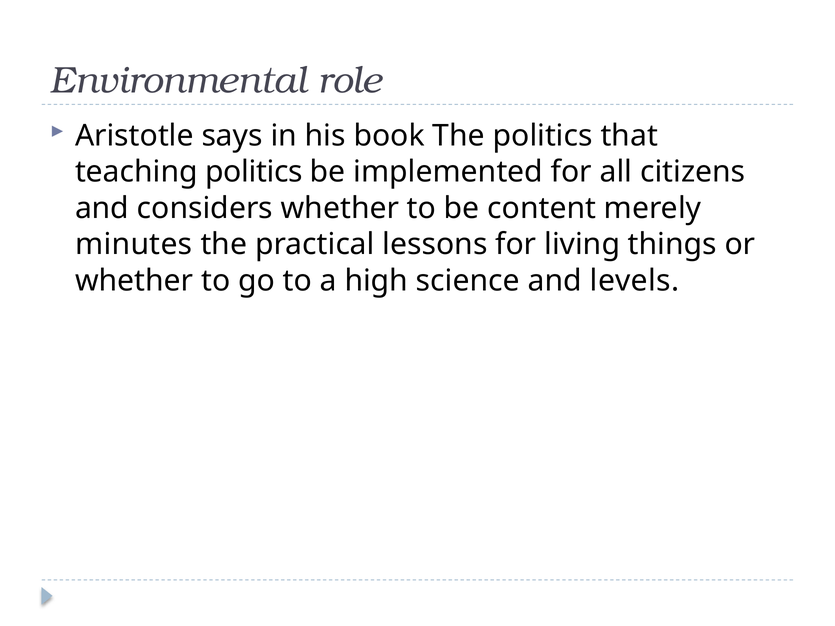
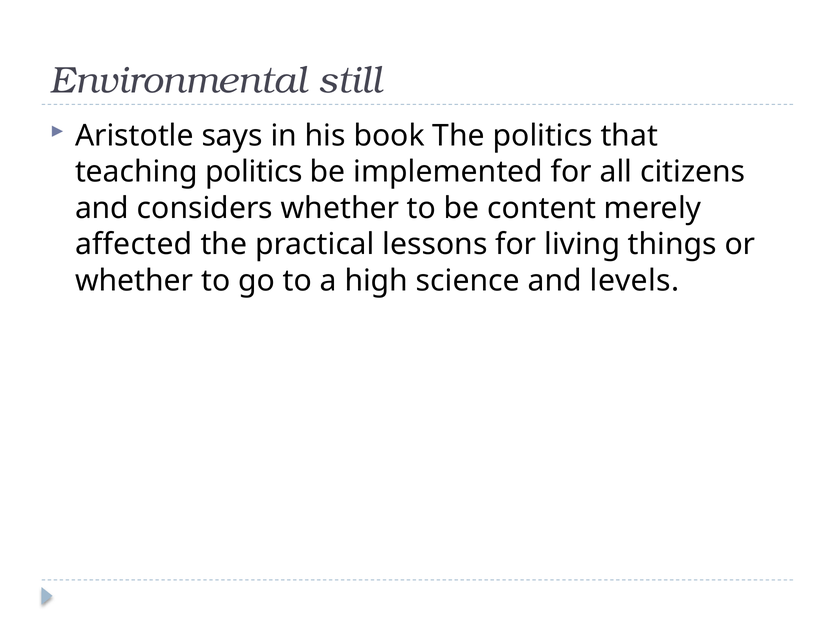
role: role -> still
minutes: minutes -> affected
